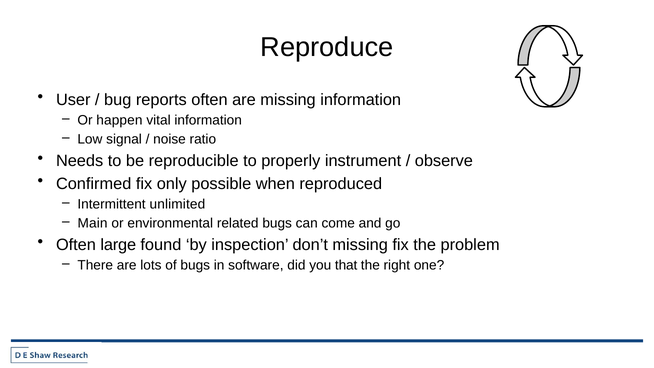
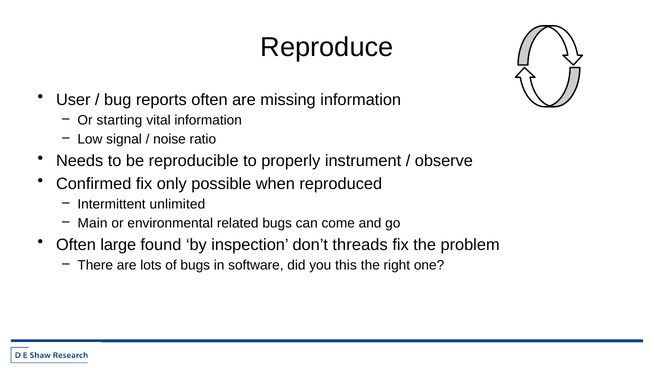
happen: happen -> starting
don’t missing: missing -> threads
that: that -> this
